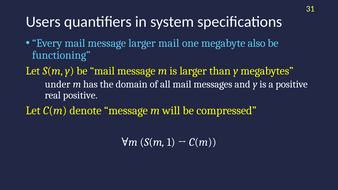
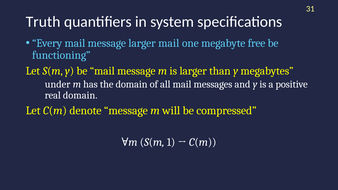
Users: Users -> Truth
also: also -> free
real positive: positive -> domain
